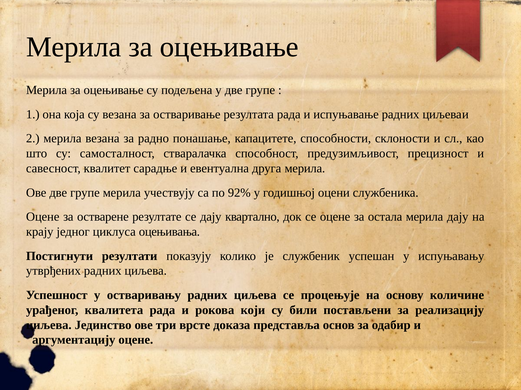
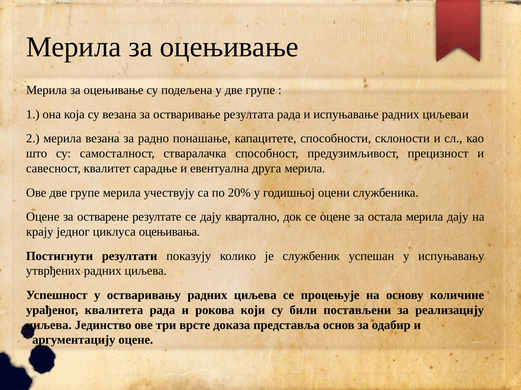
92%: 92% -> 20%
